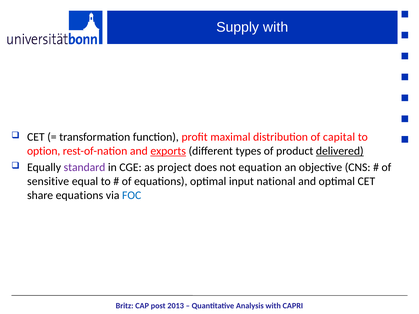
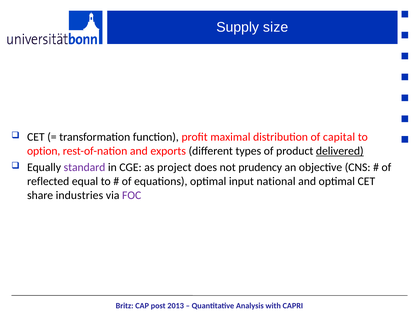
Supply with: with -> size
exports underline: present -> none
equation: equation -> prudency
sensitive: sensitive -> reflected
share equations: equations -> industries
FOC colour: blue -> purple
